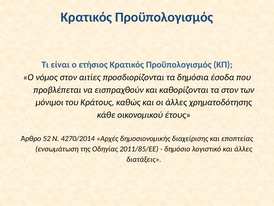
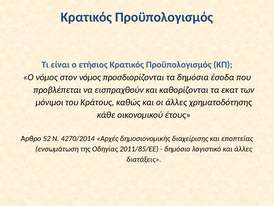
στον αιτίες: αιτίες -> νόμος
τα στον: στον -> εκατ
